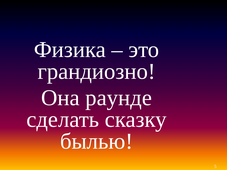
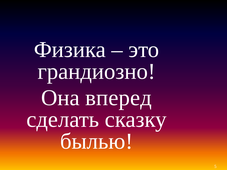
раунде: раунде -> вперед
